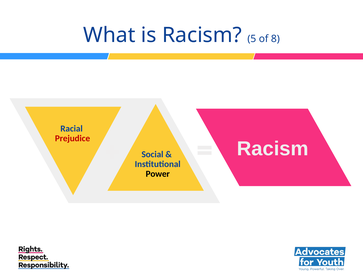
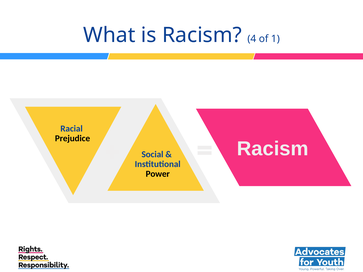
5: 5 -> 4
8: 8 -> 1
Prejudice colour: red -> black
